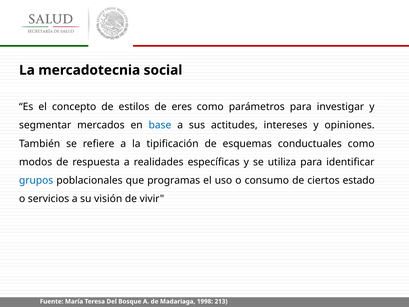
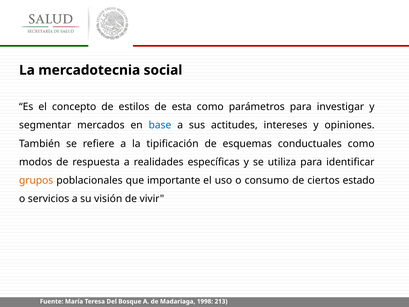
eres: eres -> esta
grupos colour: blue -> orange
programas: programas -> importante
